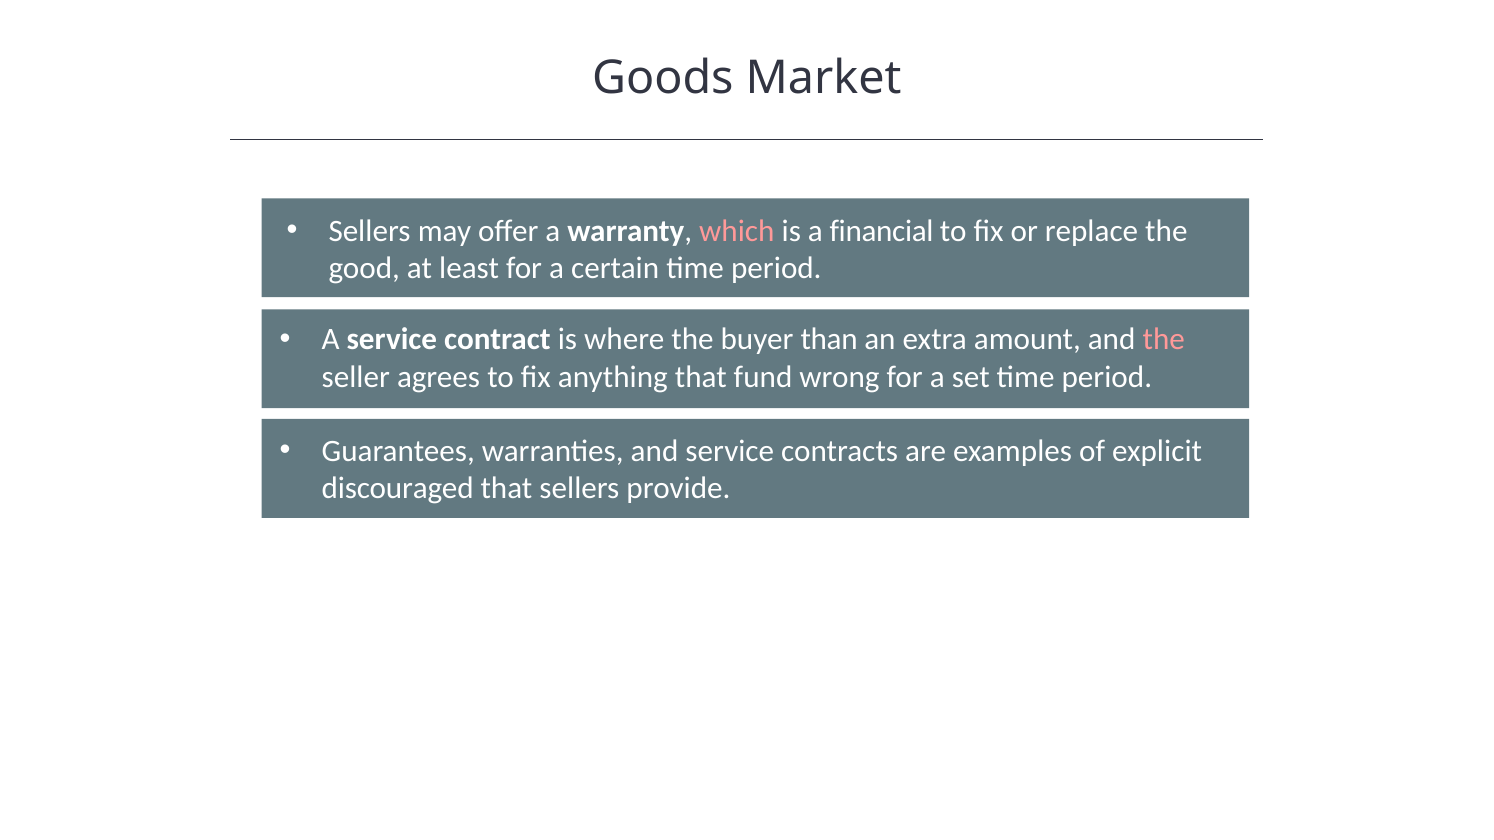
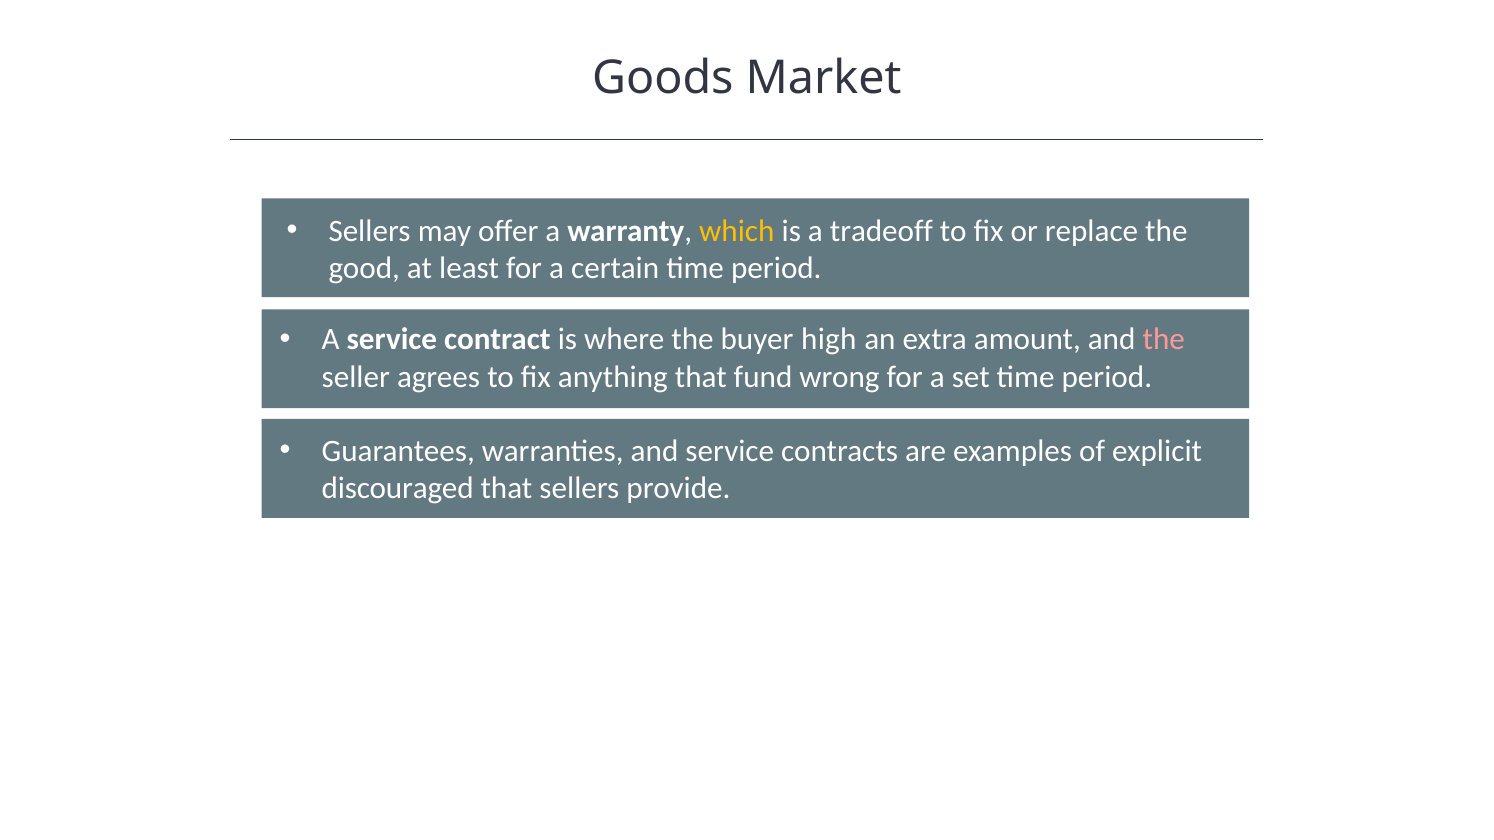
which colour: pink -> yellow
financial: financial -> tradeoff
than: than -> high
